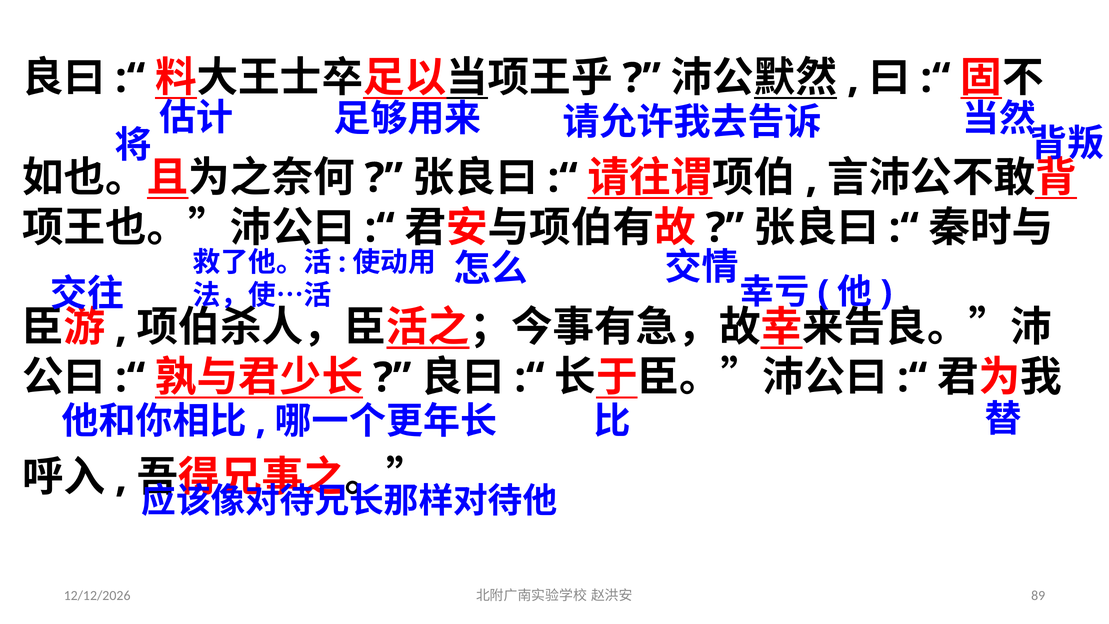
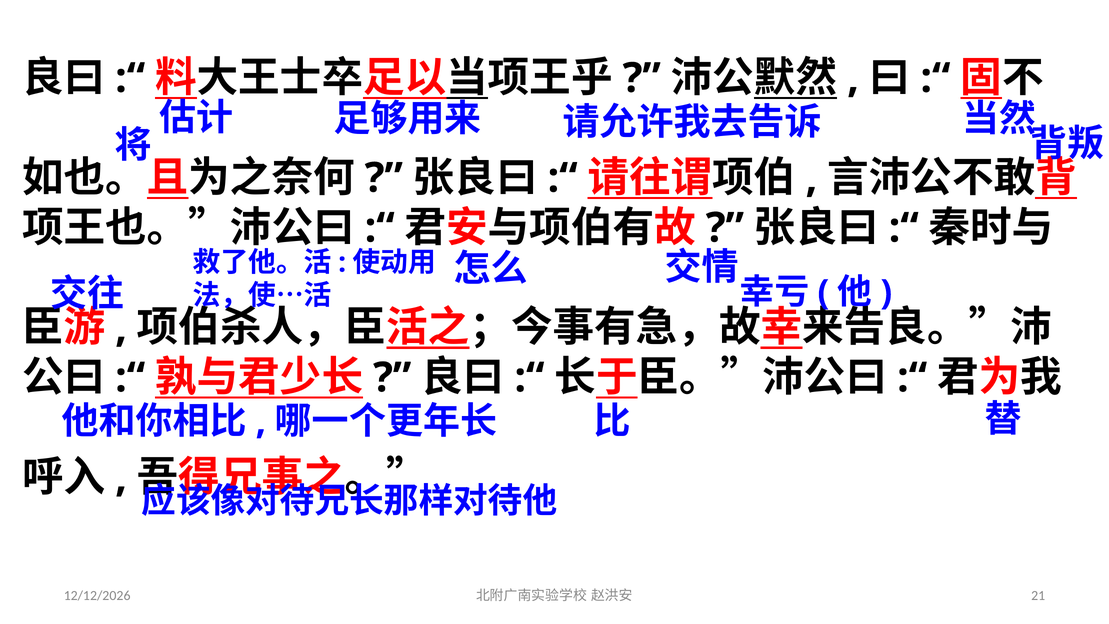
89: 89 -> 21
